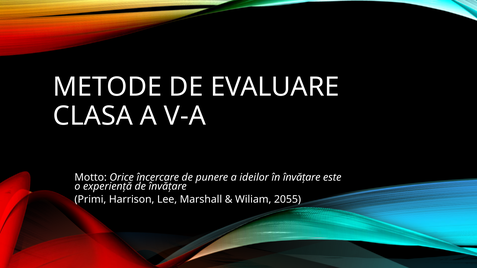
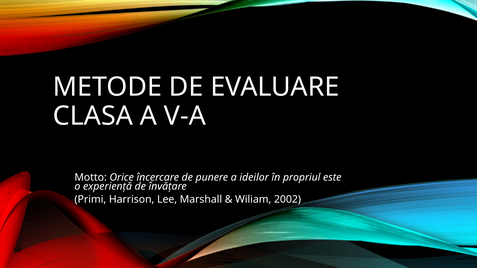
în învățare: învățare -> propriul
2055: 2055 -> 2002
